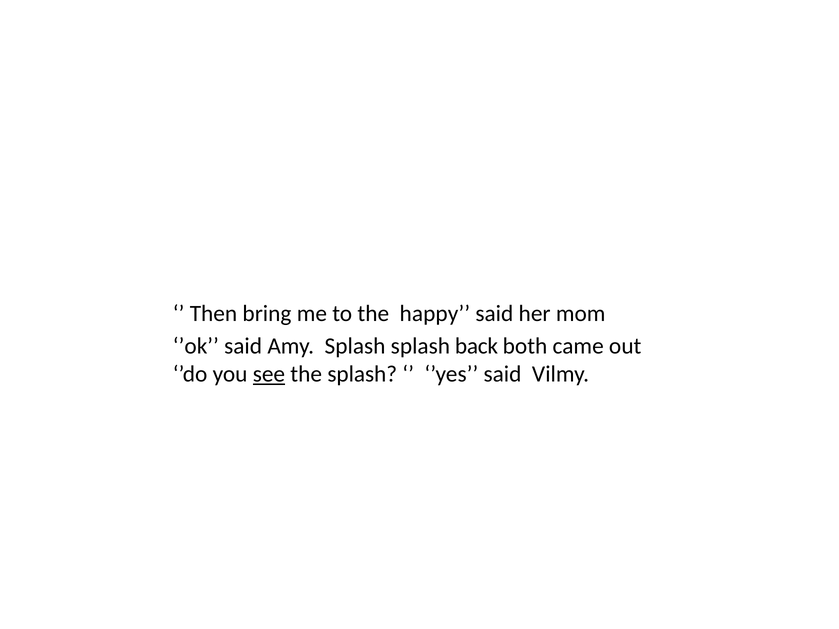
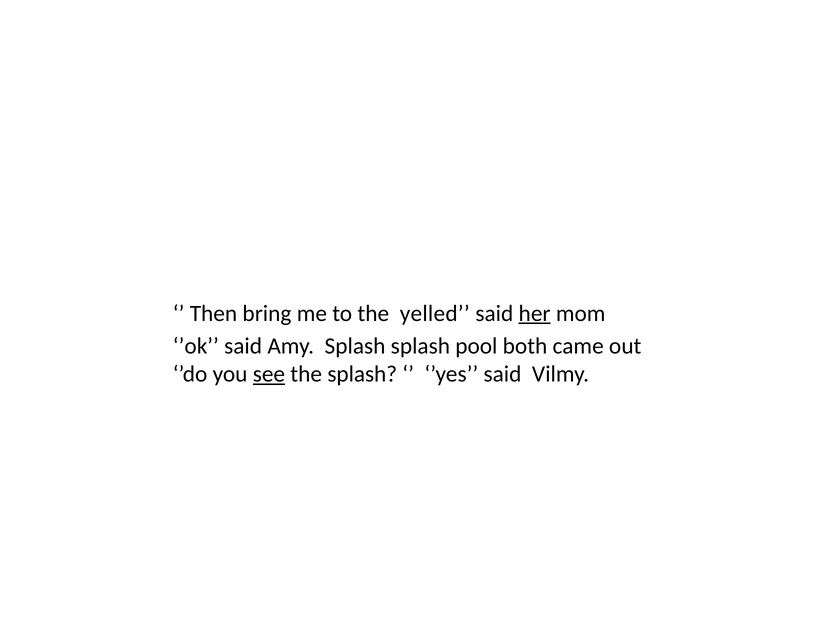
happy: happy -> yelled
her underline: none -> present
back: back -> pool
